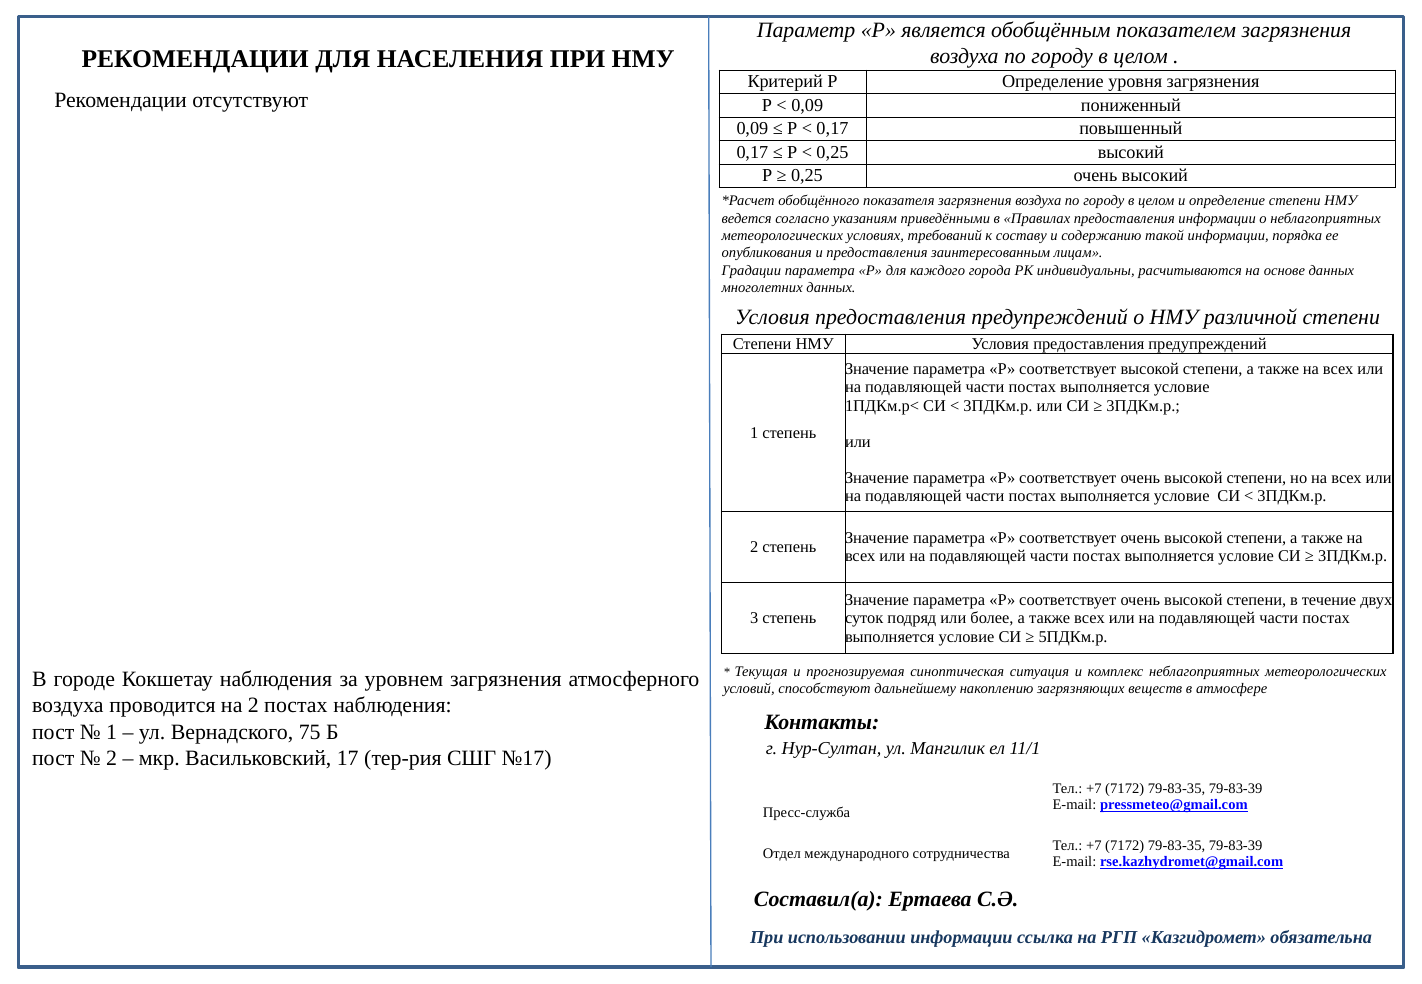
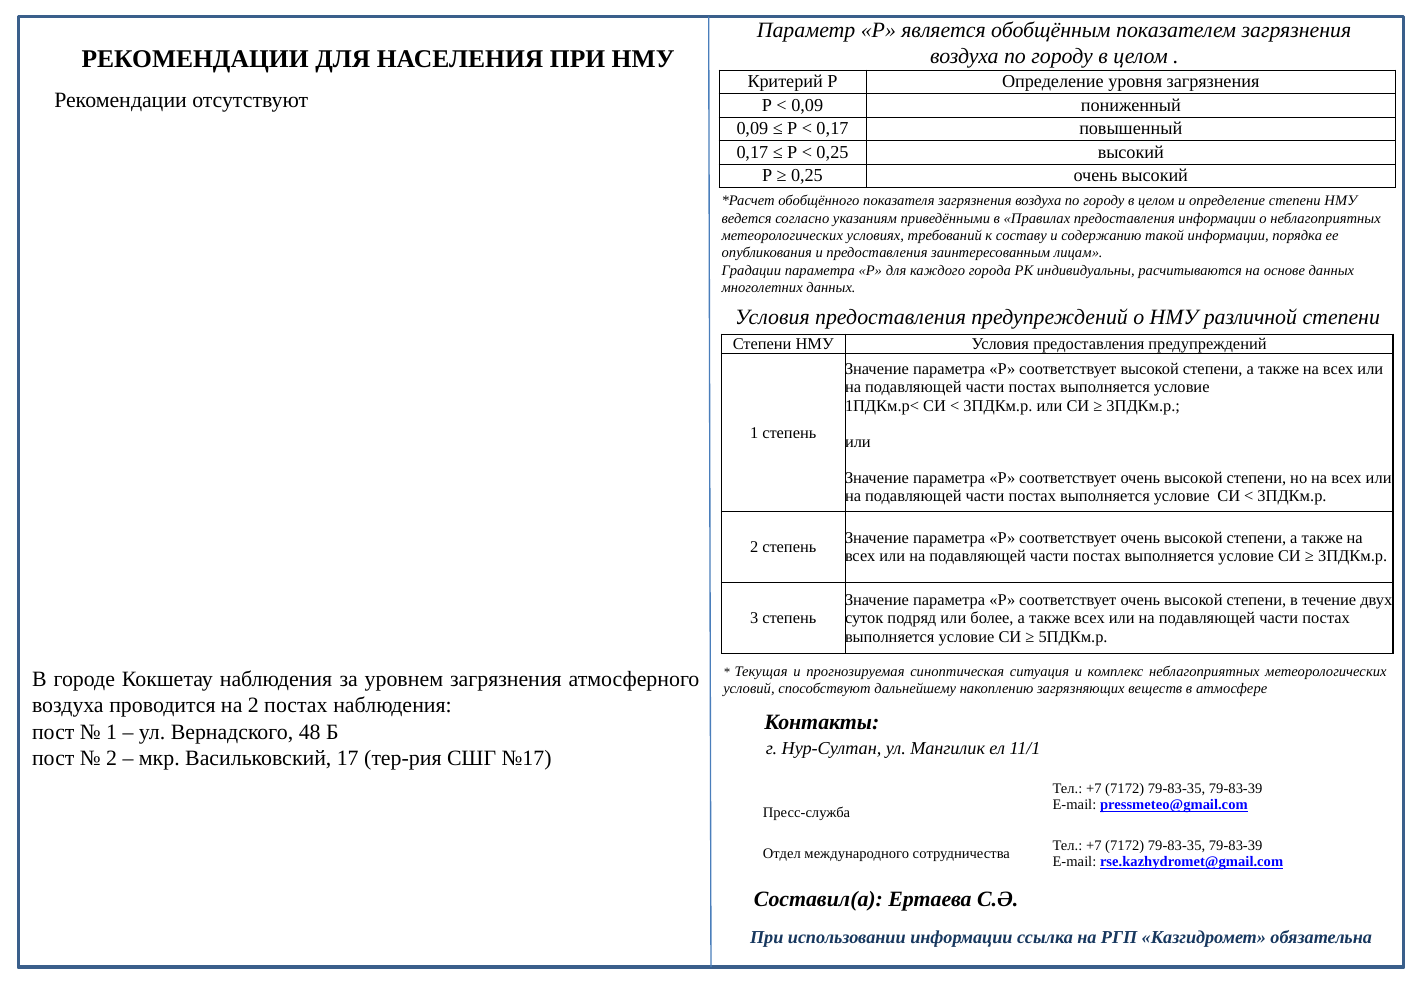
75: 75 -> 48
